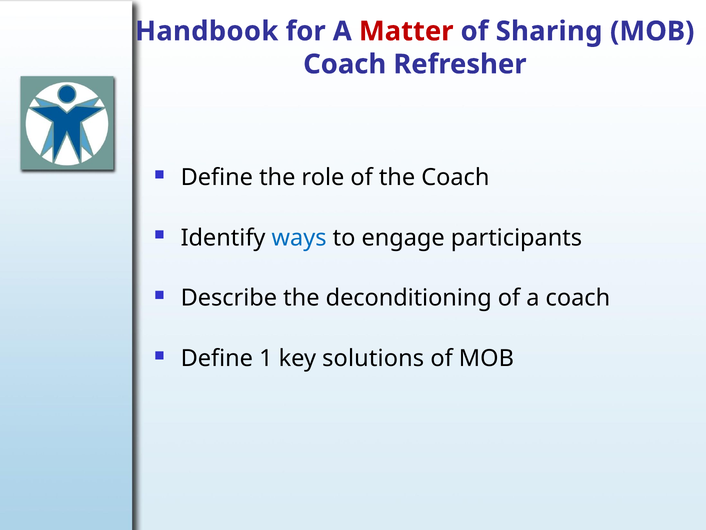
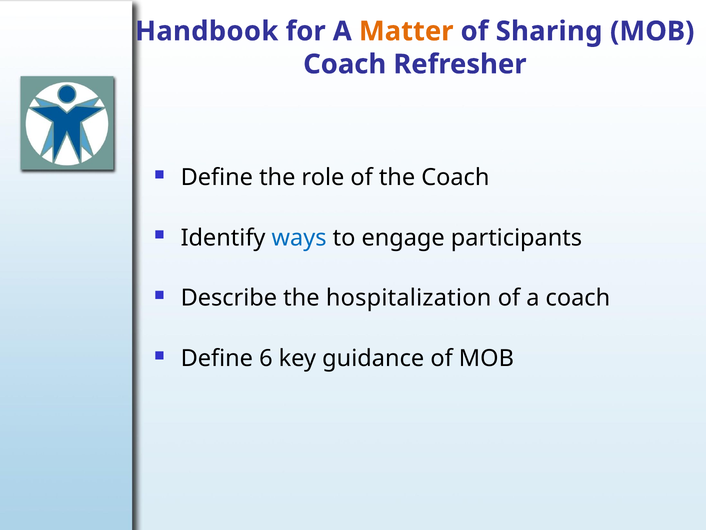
Matter colour: red -> orange
deconditioning: deconditioning -> hospitalization
1: 1 -> 6
solutions: solutions -> guidance
